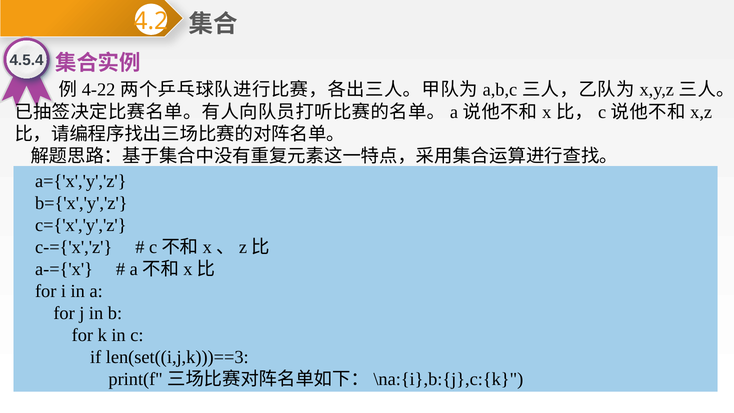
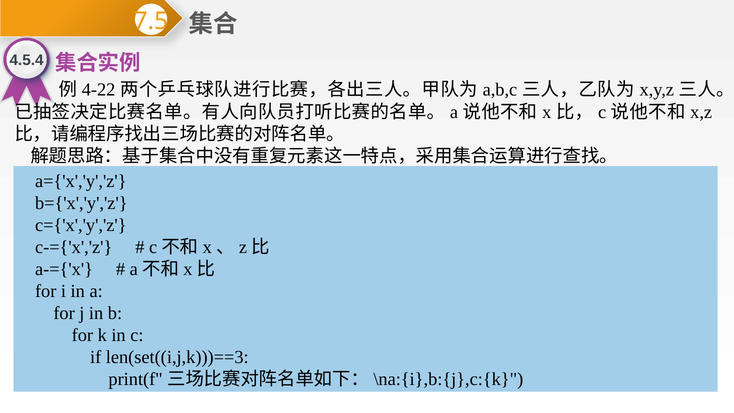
4.2: 4.2 -> 7.5
